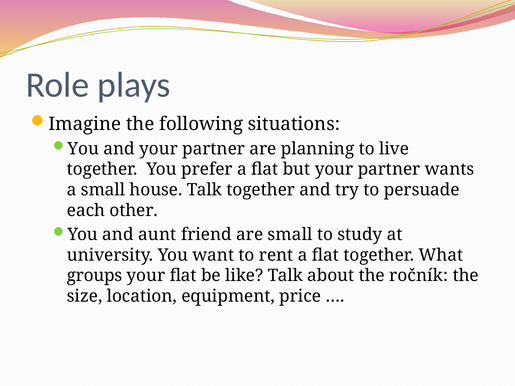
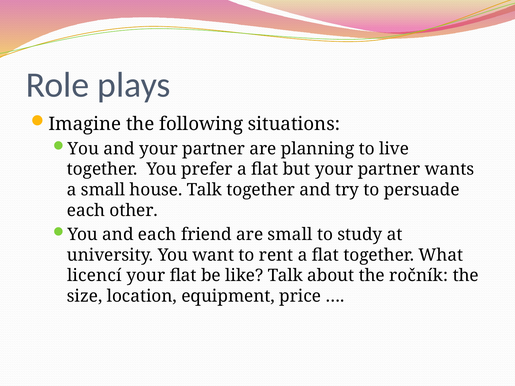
and aunt: aunt -> each
groups: groups -> licencí
